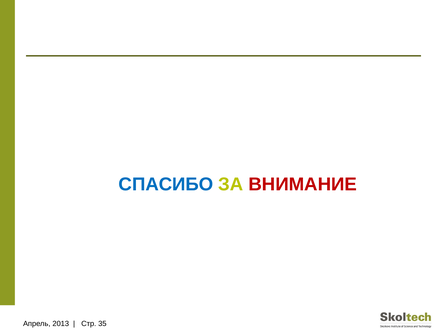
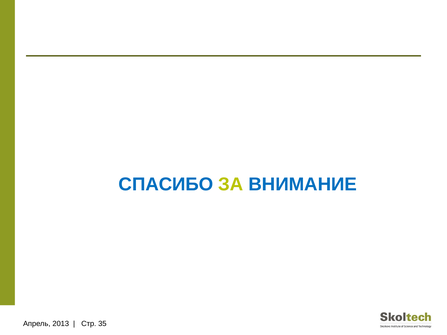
ВНИМАНИЕ colour: red -> blue
